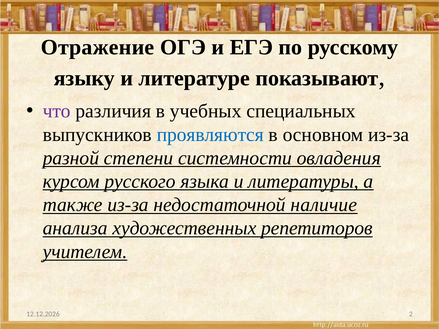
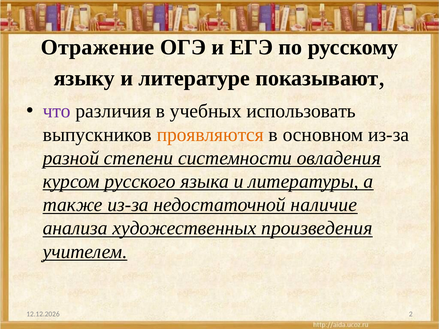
специальных: специальных -> использовать
проявляются colour: blue -> orange
репетиторов: репетиторов -> произведения
